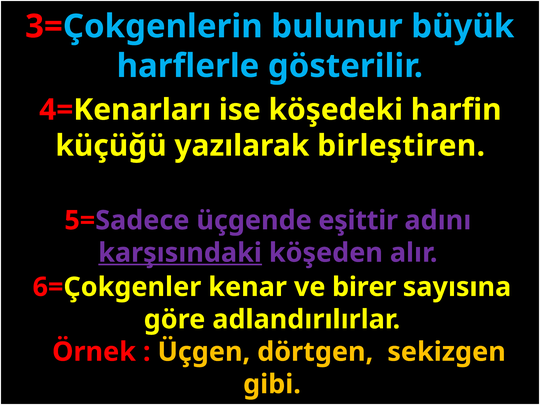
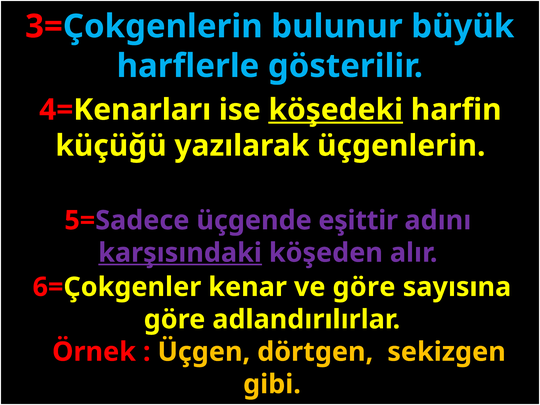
köşedeki underline: none -> present
birleştiren: birleştiren -> üçgenlerin
ve birer: birer -> göre
